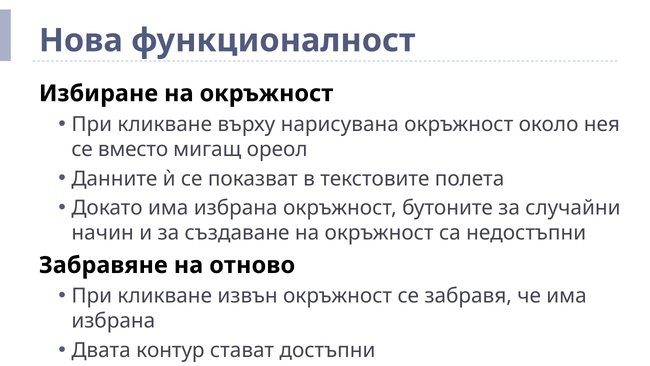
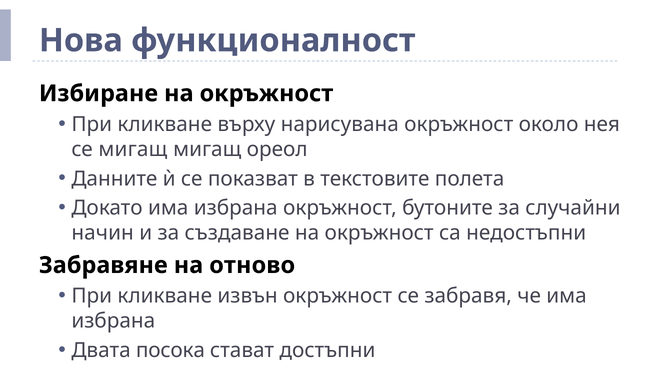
се вместо: вместо -> мигащ
контур: контур -> посока
